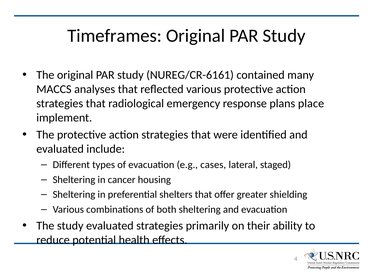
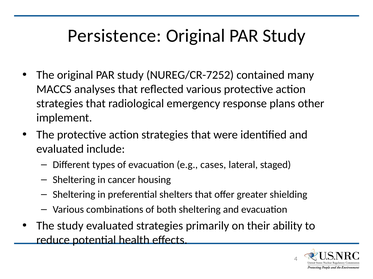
Timeframes: Timeframes -> Persistence
NUREG/CR-6161: NUREG/CR-6161 -> NUREG/CR-7252
place: place -> other
